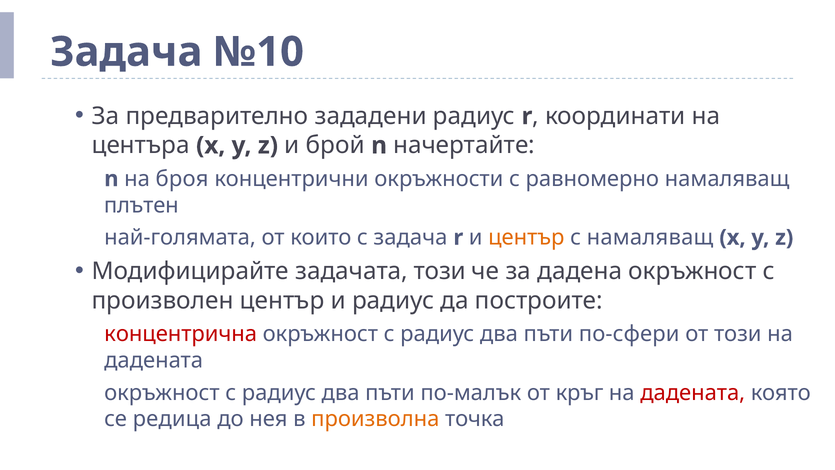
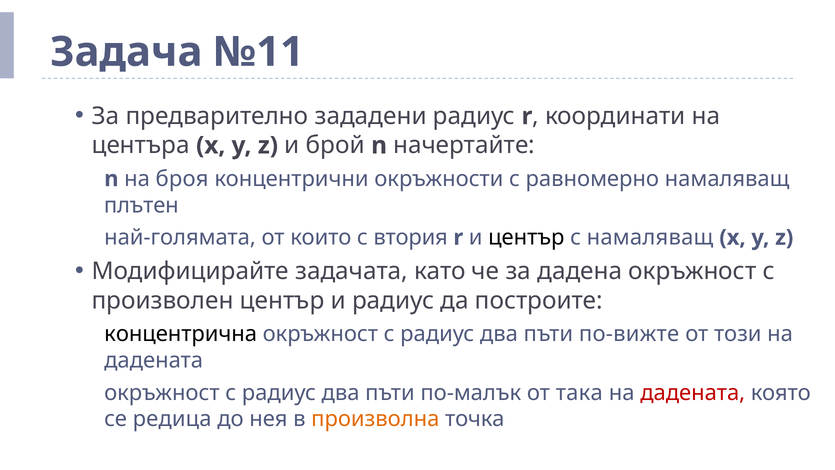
№10: №10 -> №11
с задача: задача -> втория
център at (526, 237) colour: orange -> black
задачата този: този -> като
концентрична colour: red -> black
по-сфери: по-сфери -> по-вижте
кръг: кръг -> така
